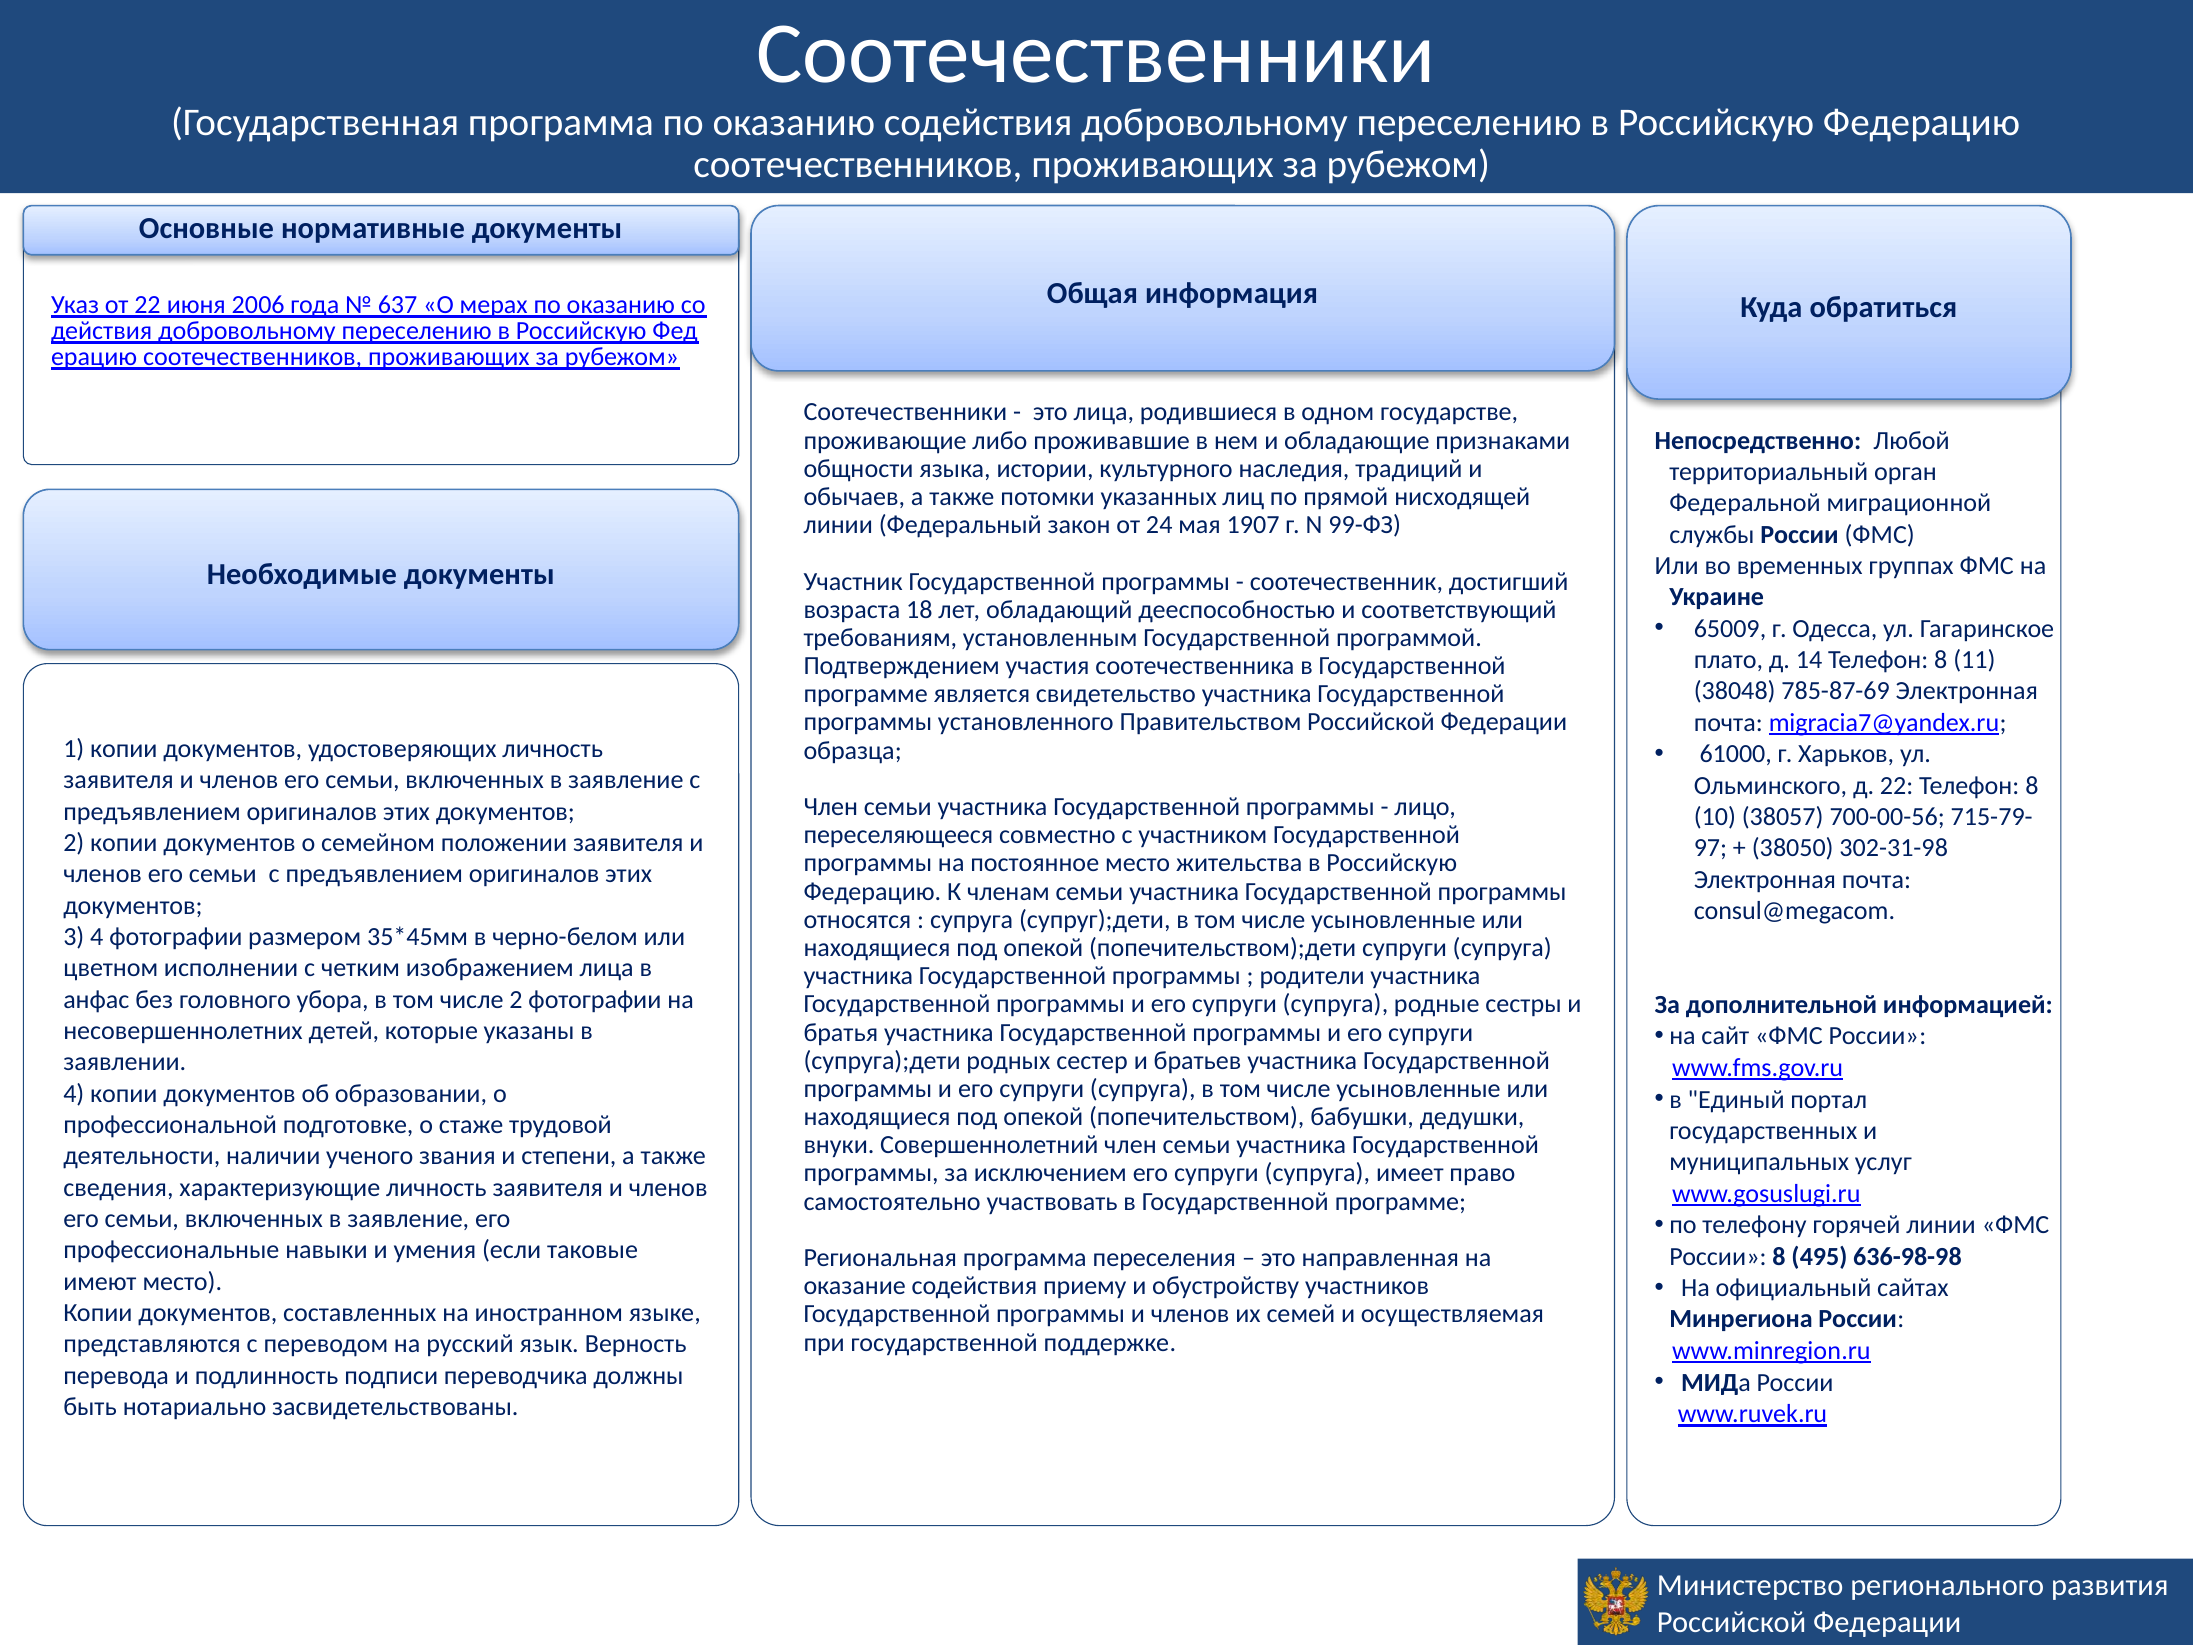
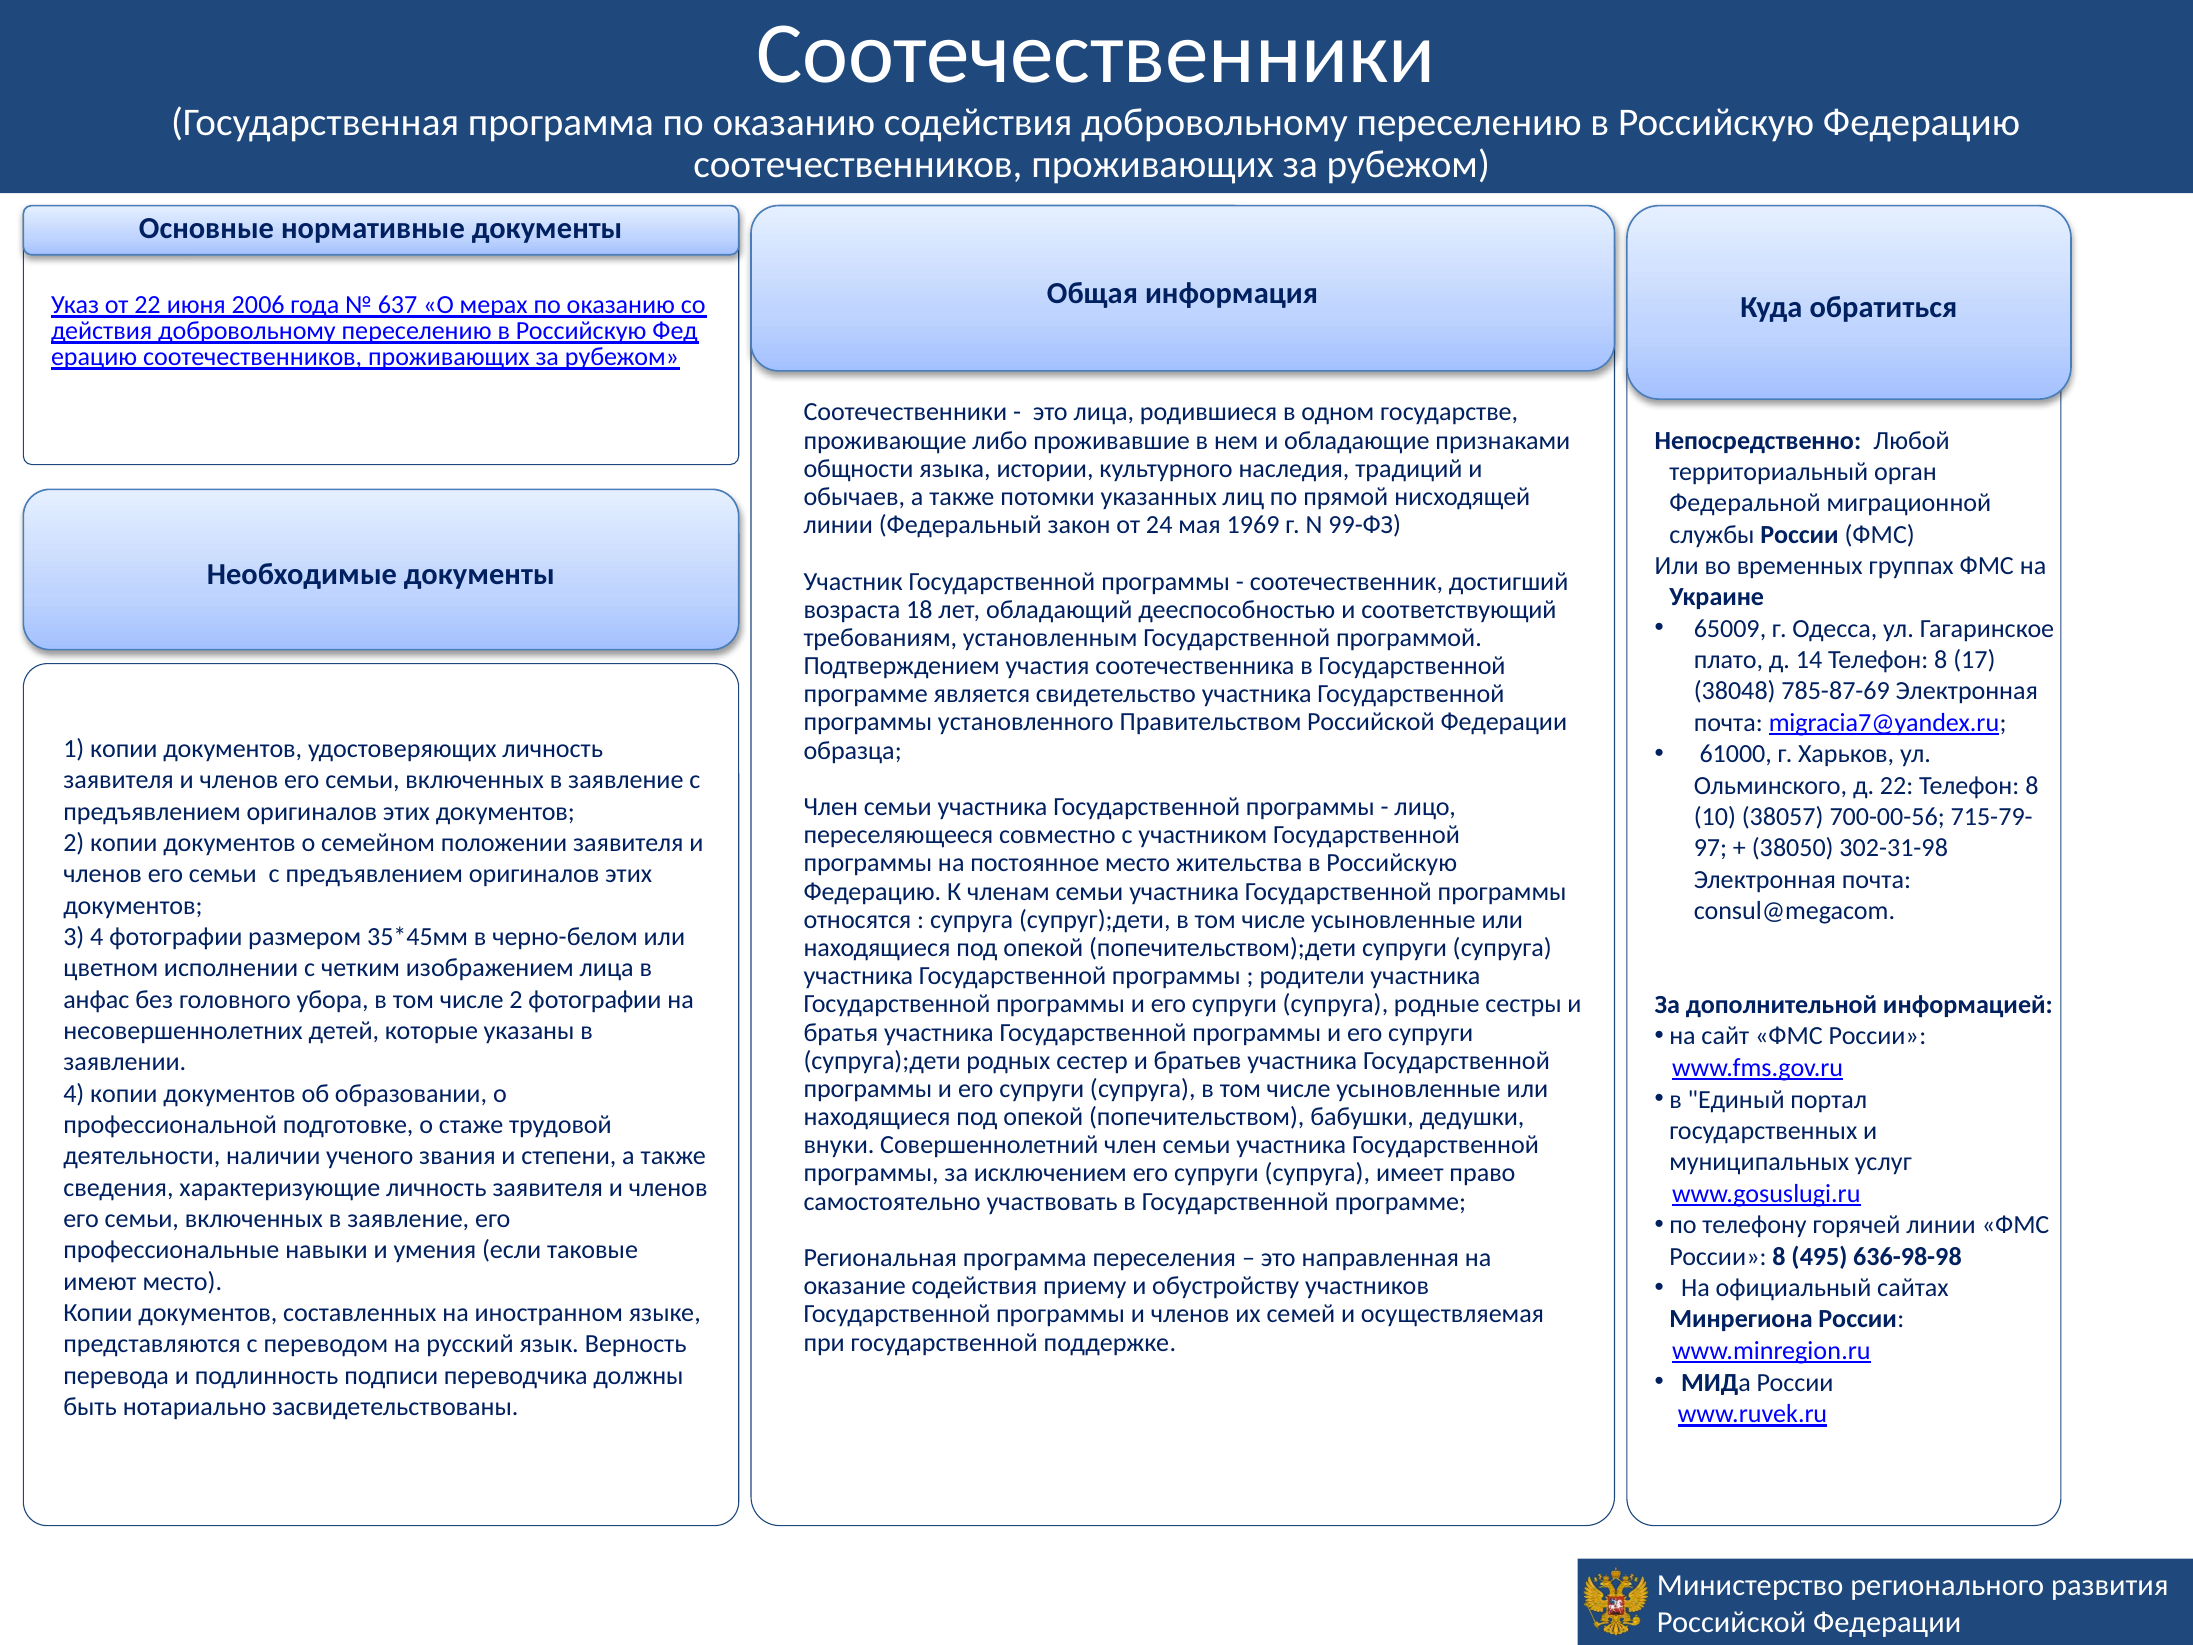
1907: 1907 -> 1969
11: 11 -> 17
